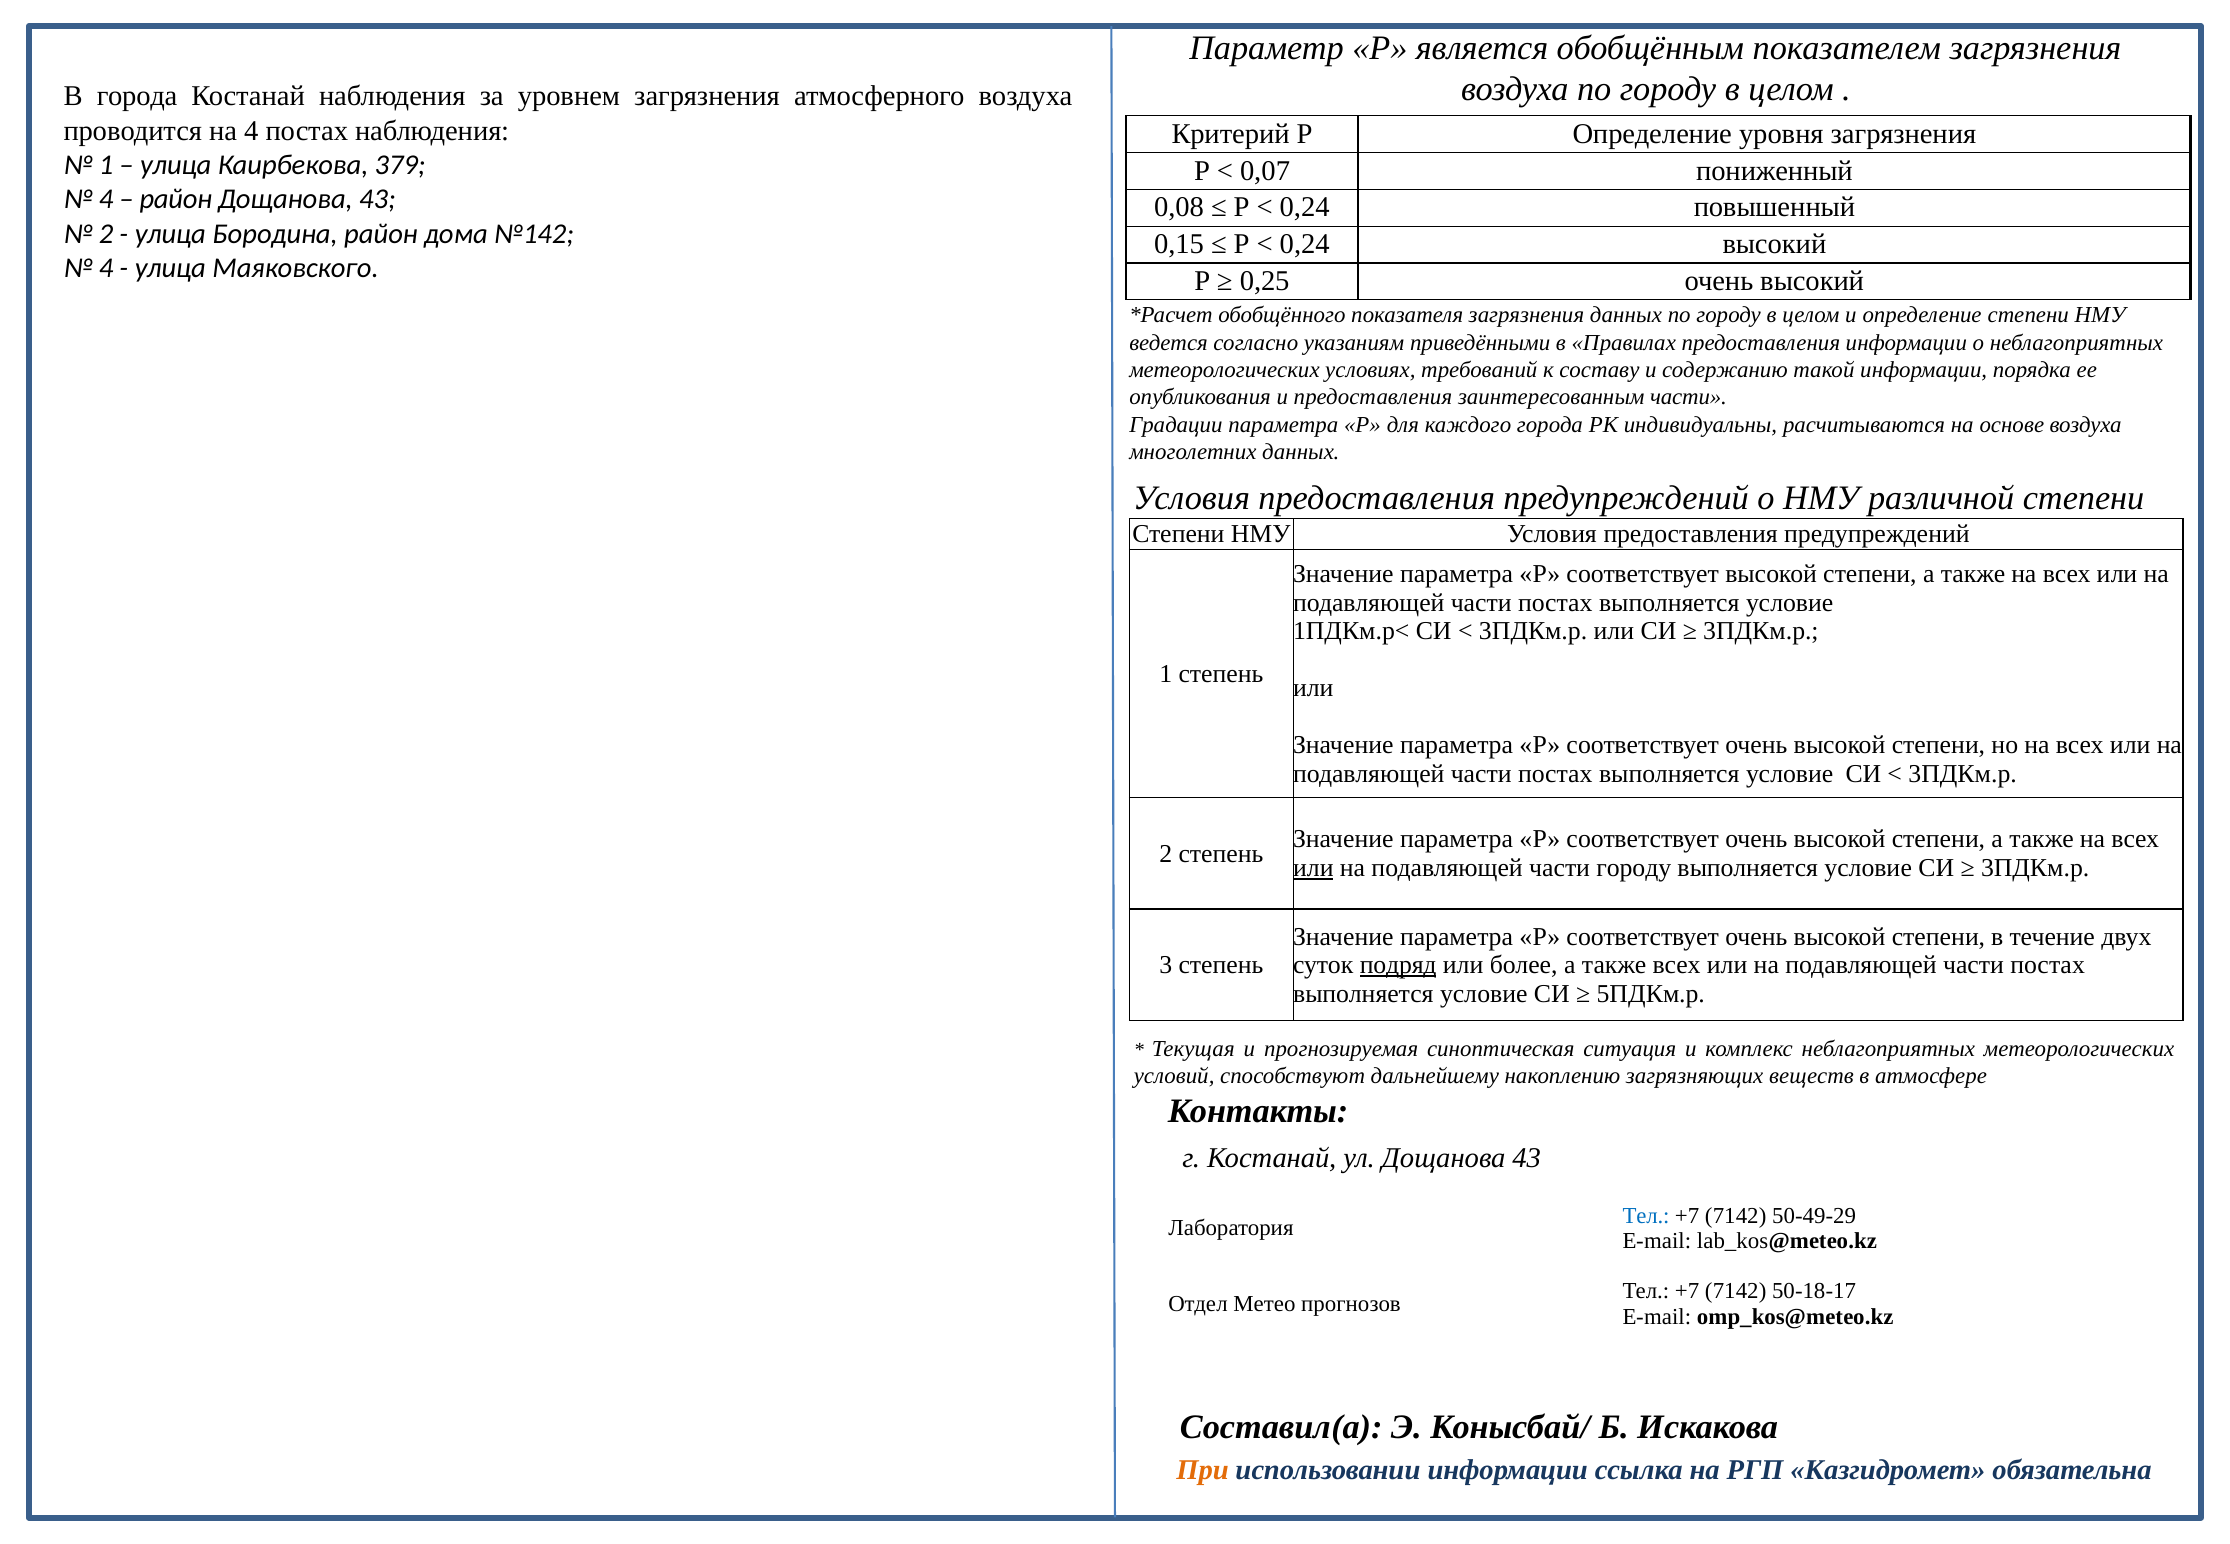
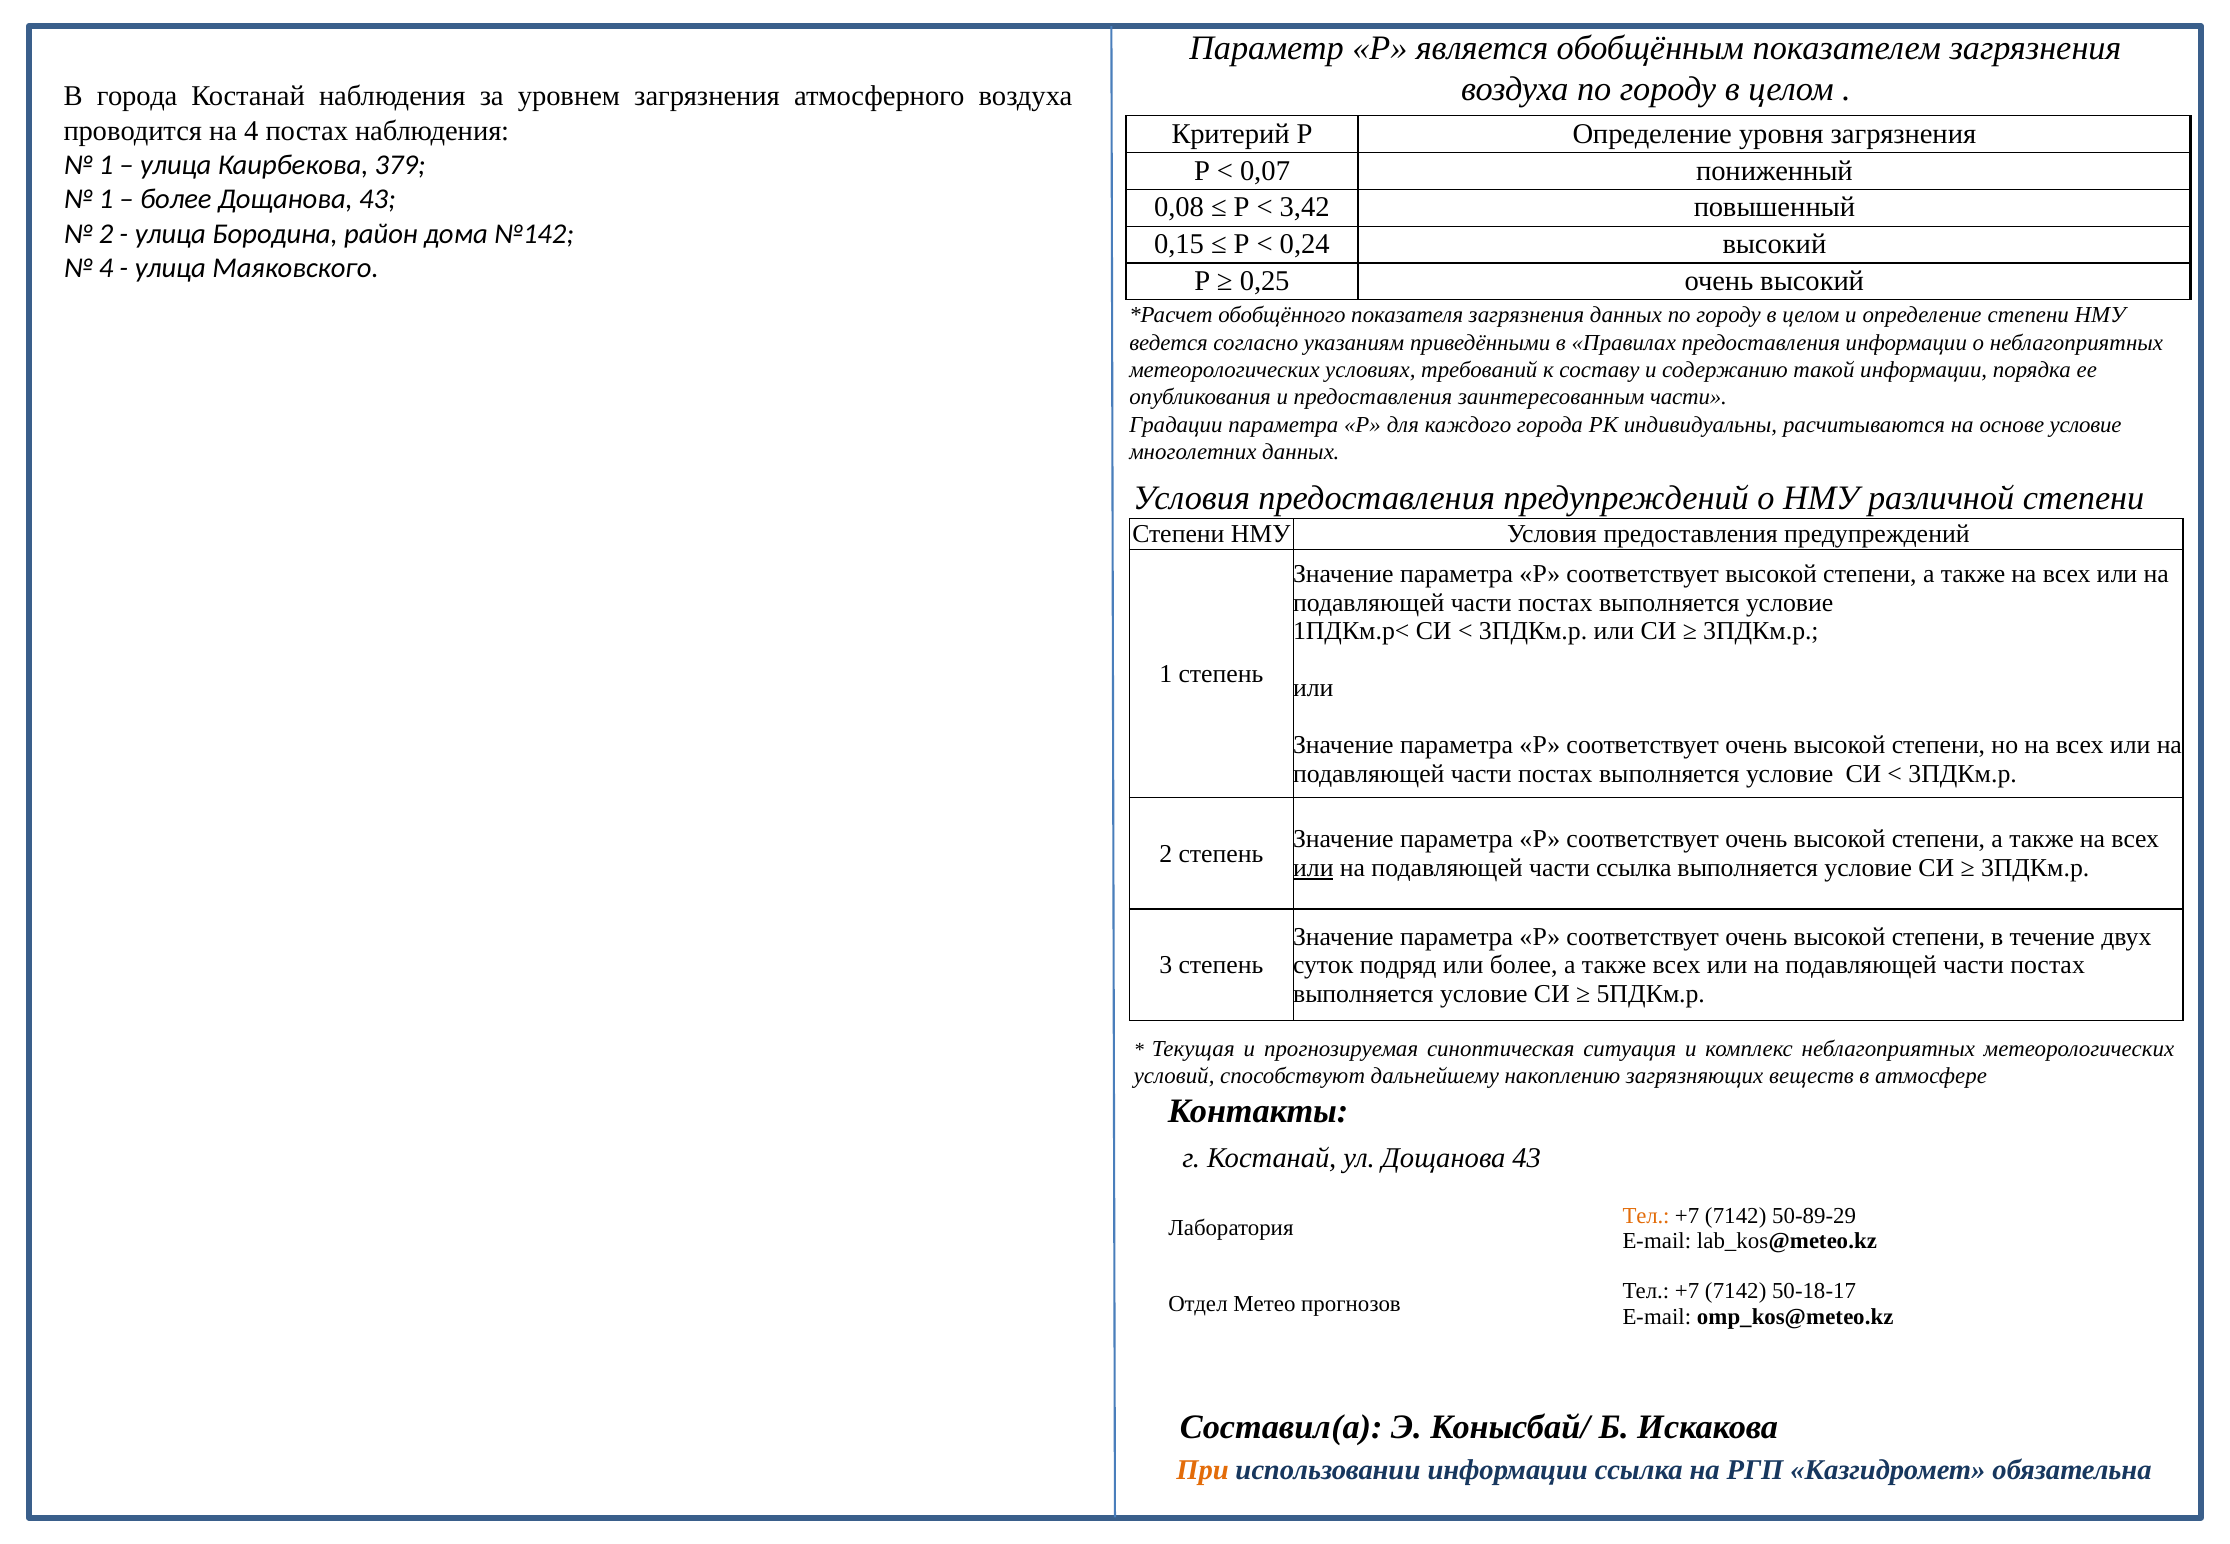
4 at (106, 199): 4 -> 1
район at (176, 199): район -> более
0,24 at (1305, 208): 0,24 -> 3,42
основе воздуха: воздуха -> условие
части городу: городу -> ссылка
подряд underline: present -> none
Тел at (1646, 1215) colour: blue -> orange
50-49-29: 50-49-29 -> 50-89-29
